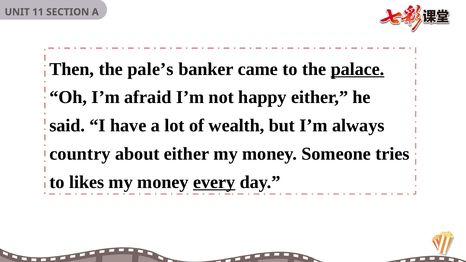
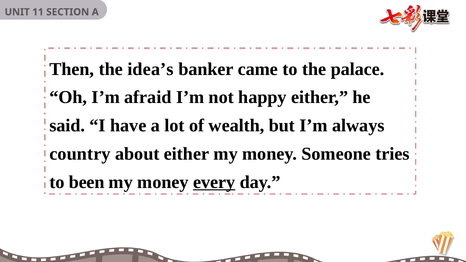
pale’s: pale’s -> idea’s
palace underline: present -> none
likes: likes -> been
